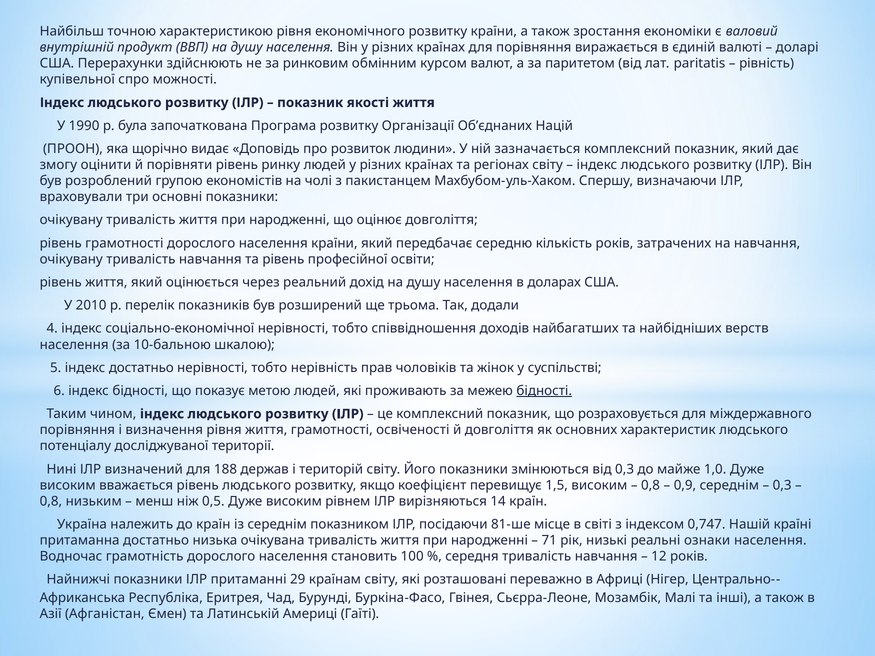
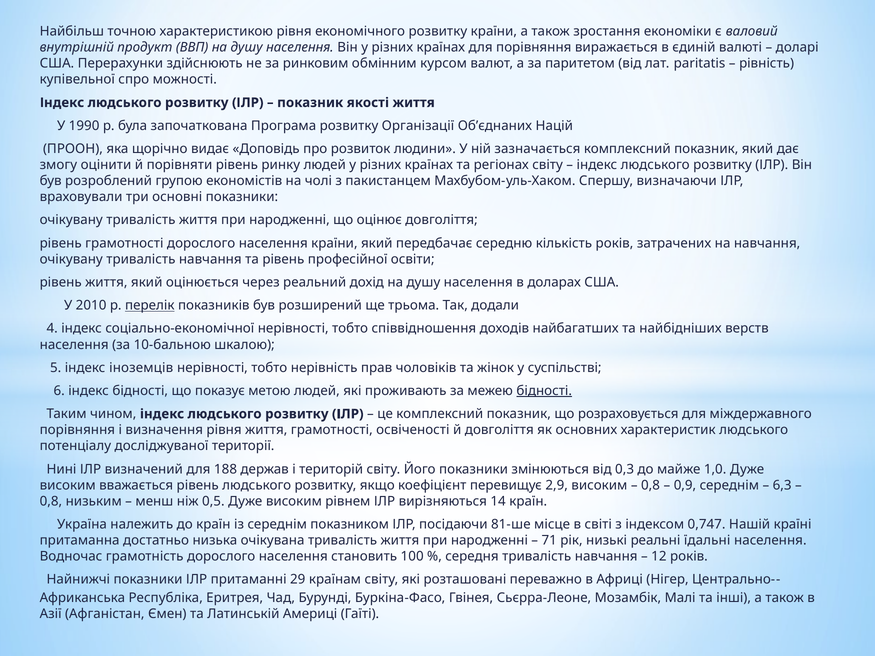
перелік underline: none -> present
індекс достатньо: достатньо -> іноземців
1,5: 1,5 -> 2,9
0,3 at (782, 485): 0,3 -> 6,3
ознаки: ознаки -> їдальні
